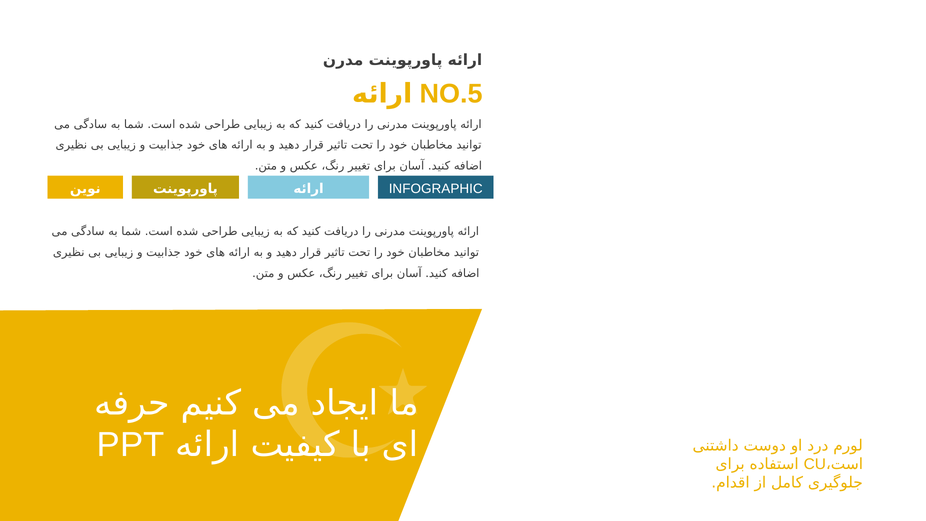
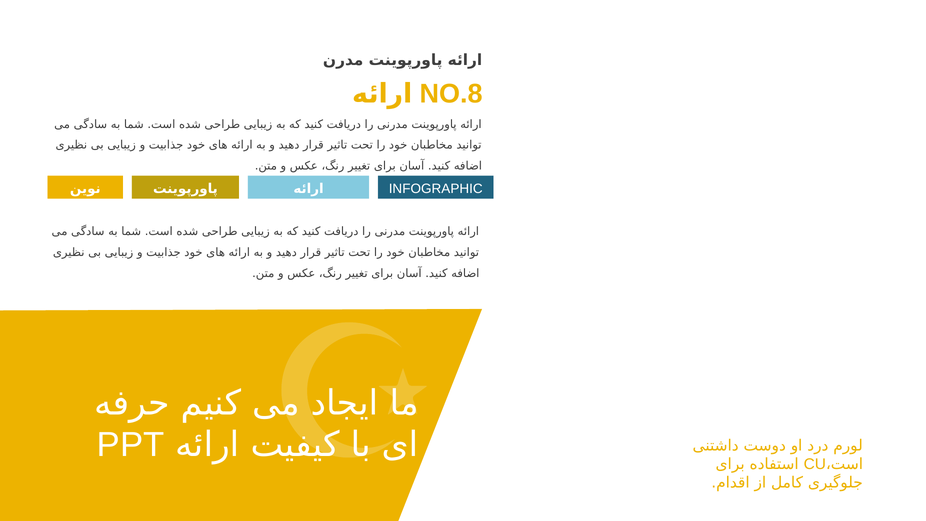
NO.5: NO.5 -> NO.8
